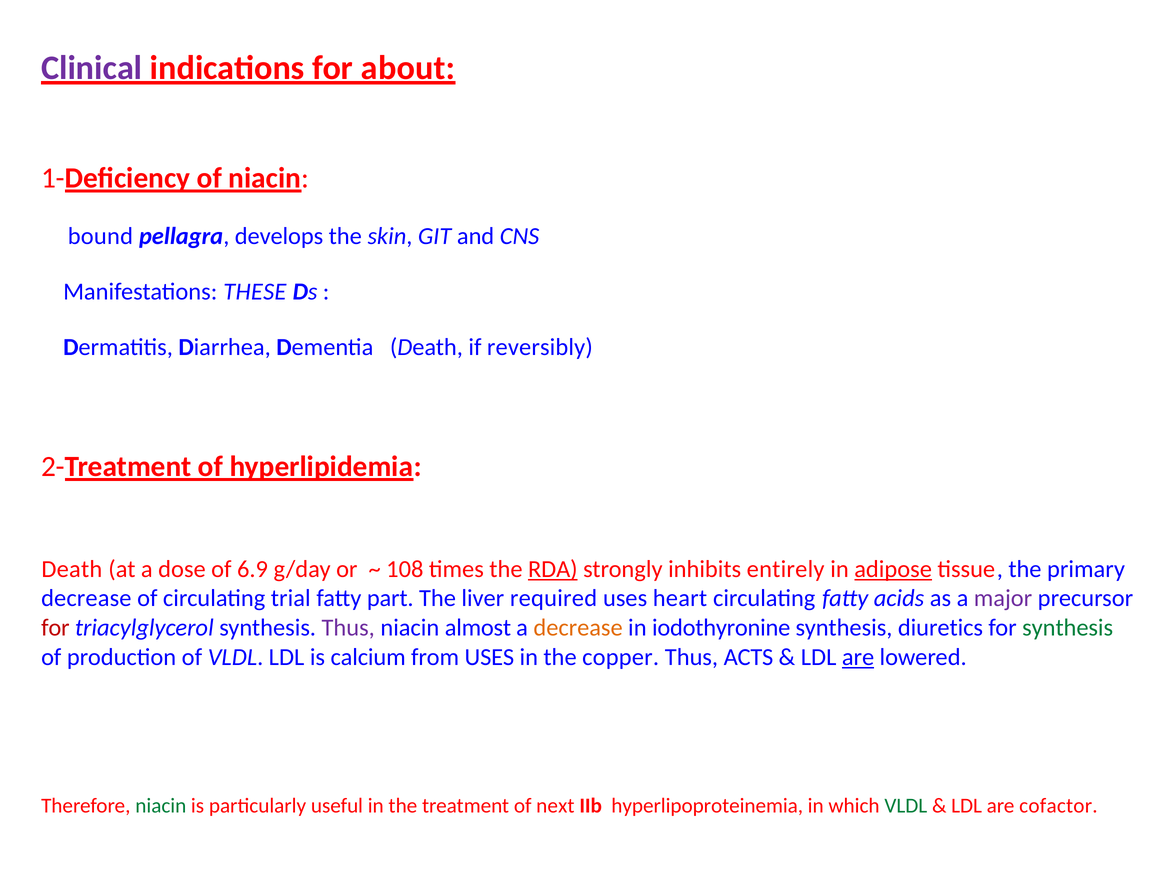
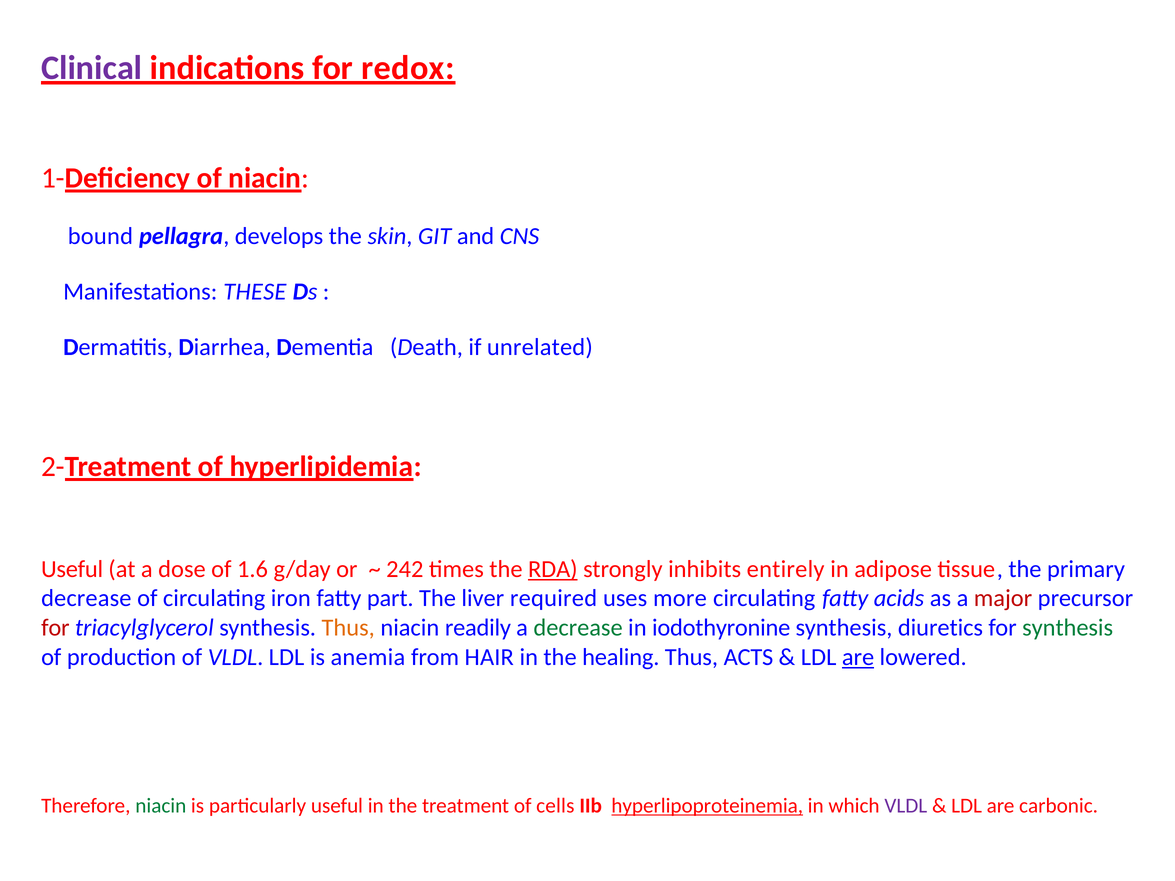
about: about -> redox
reversibly: reversibly -> unrelated
Death at (72, 569): Death -> Useful
6.9: 6.9 -> 1.6
108: 108 -> 242
adipose underline: present -> none
trial: trial -> iron
heart: heart -> more
major colour: purple -> red
Thus at (348, 628) colour: purple -> orange
almost: almost -> readily
decrease at (578, 628) colour: orange -> green
calcium: calcium -> anemia
from USES: USES -> HAIR
copper: copper -> healing
next: next -> cells
hyperlipoproteinemia underline: none -> present
VLDL at (906, 806) colour: green -> purple
cofactor: cofactor -> carbonic
